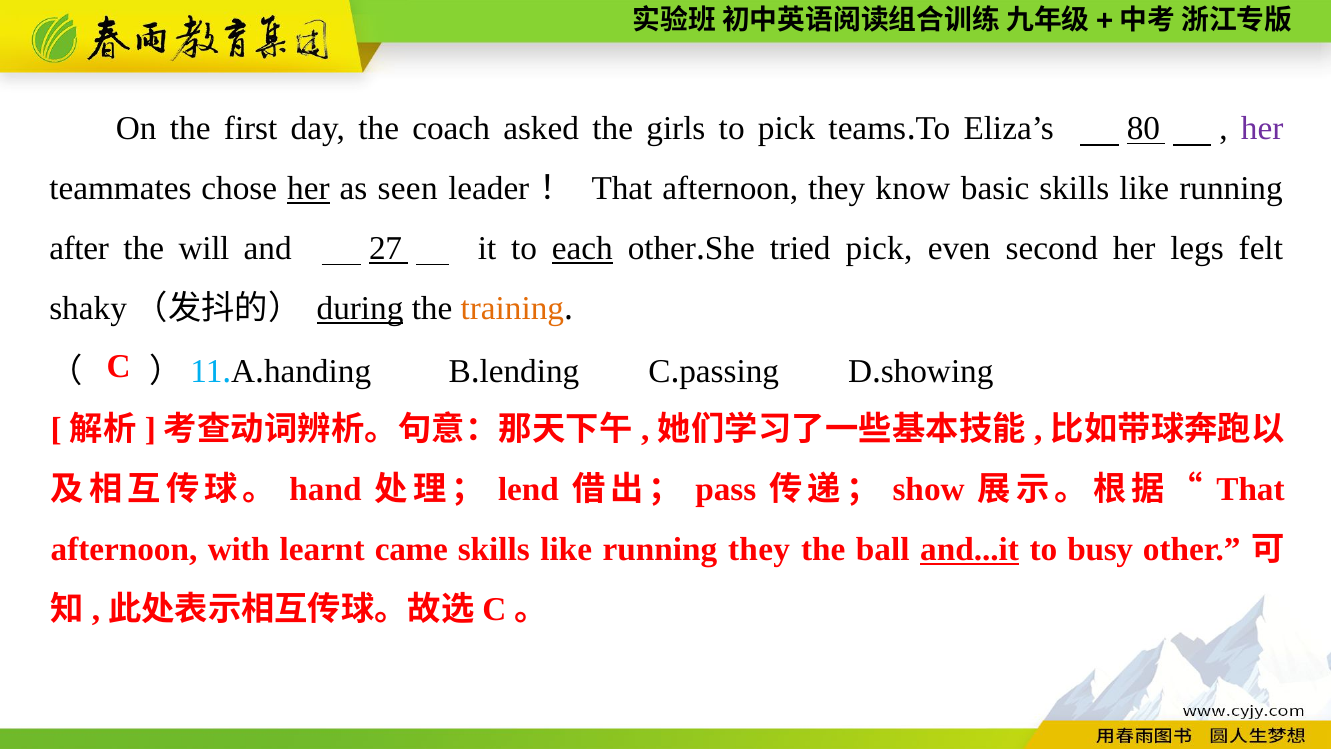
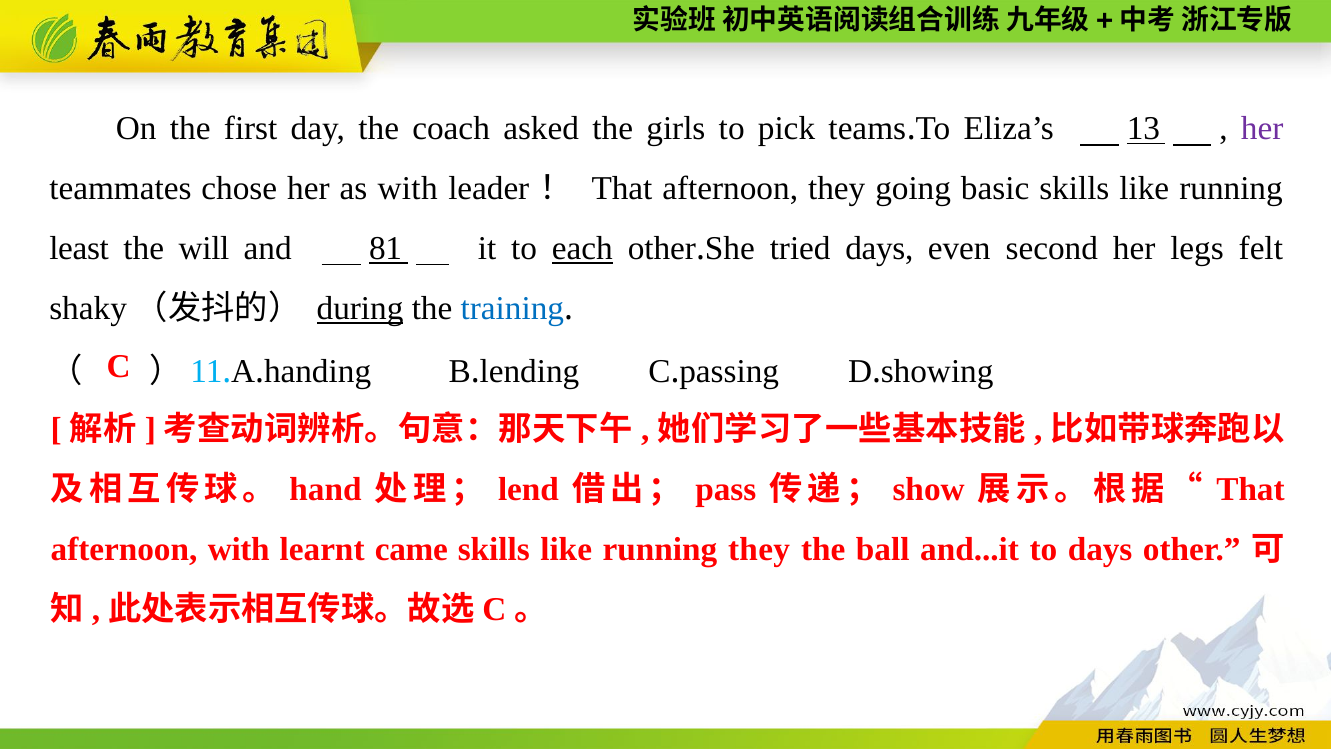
80: 80 -> 13
her at (308, 189) underline: present -> none
as seen: seen -> with
know: know -> going
after: after -> least
27: 27 -> 81
tried pick: pick -> days
training colour: orange -> blue
and...it underline: present -> none
to busy: busy -> days
